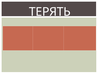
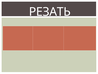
ТЕРЯТЬ: ТЕРЯТЬ -> РЕЗАТЬ
